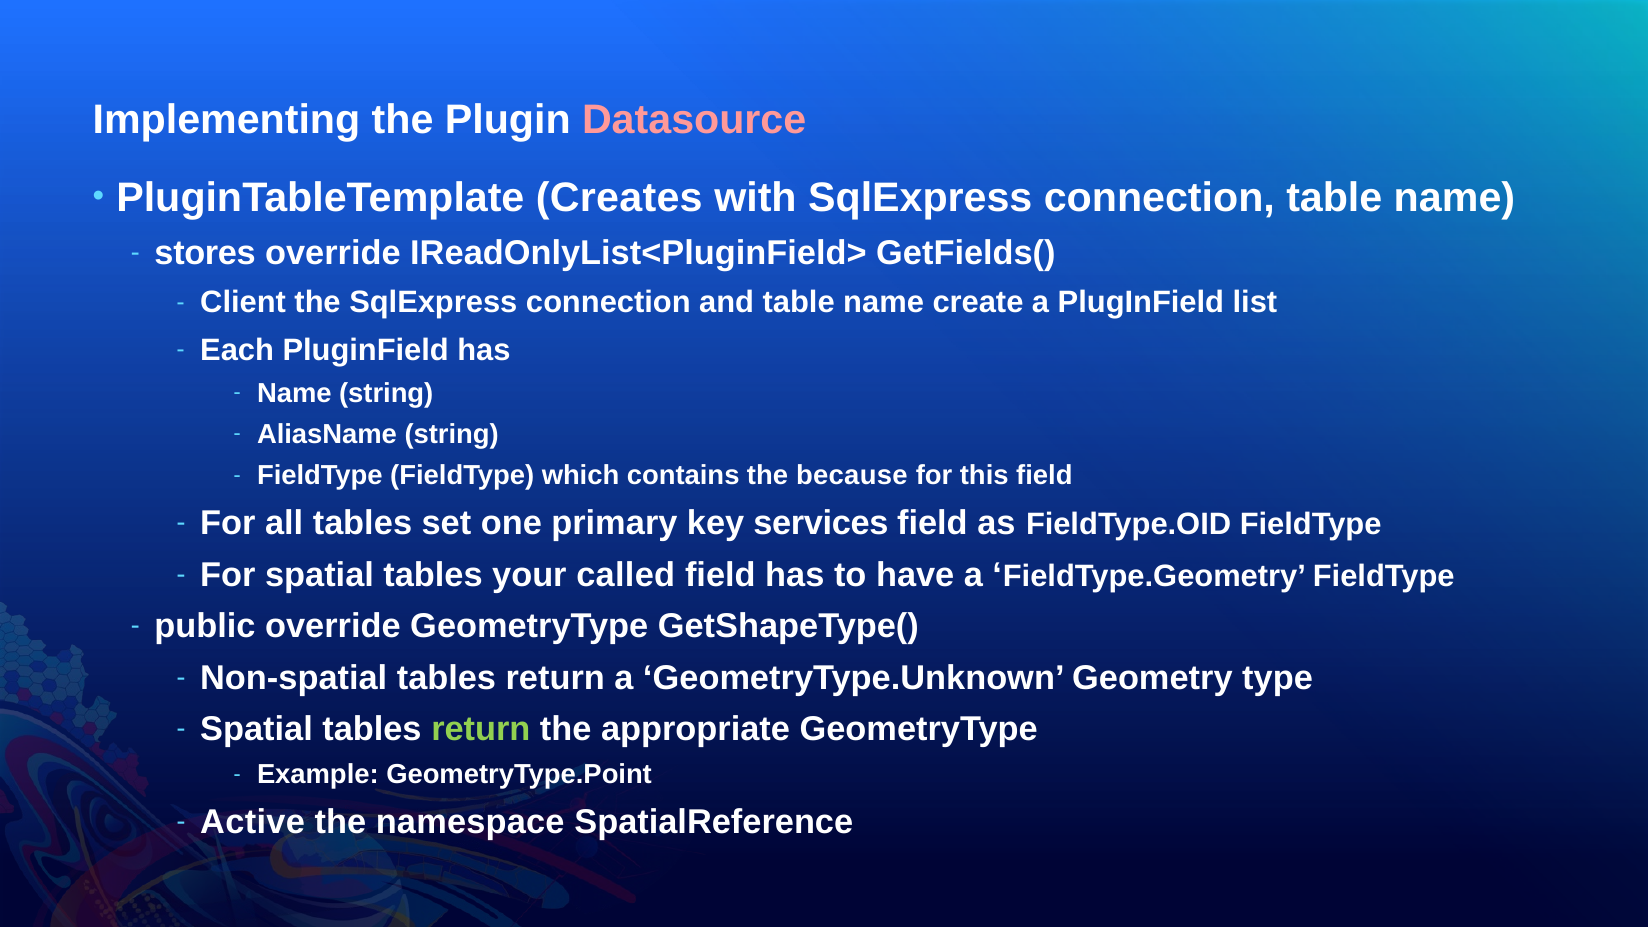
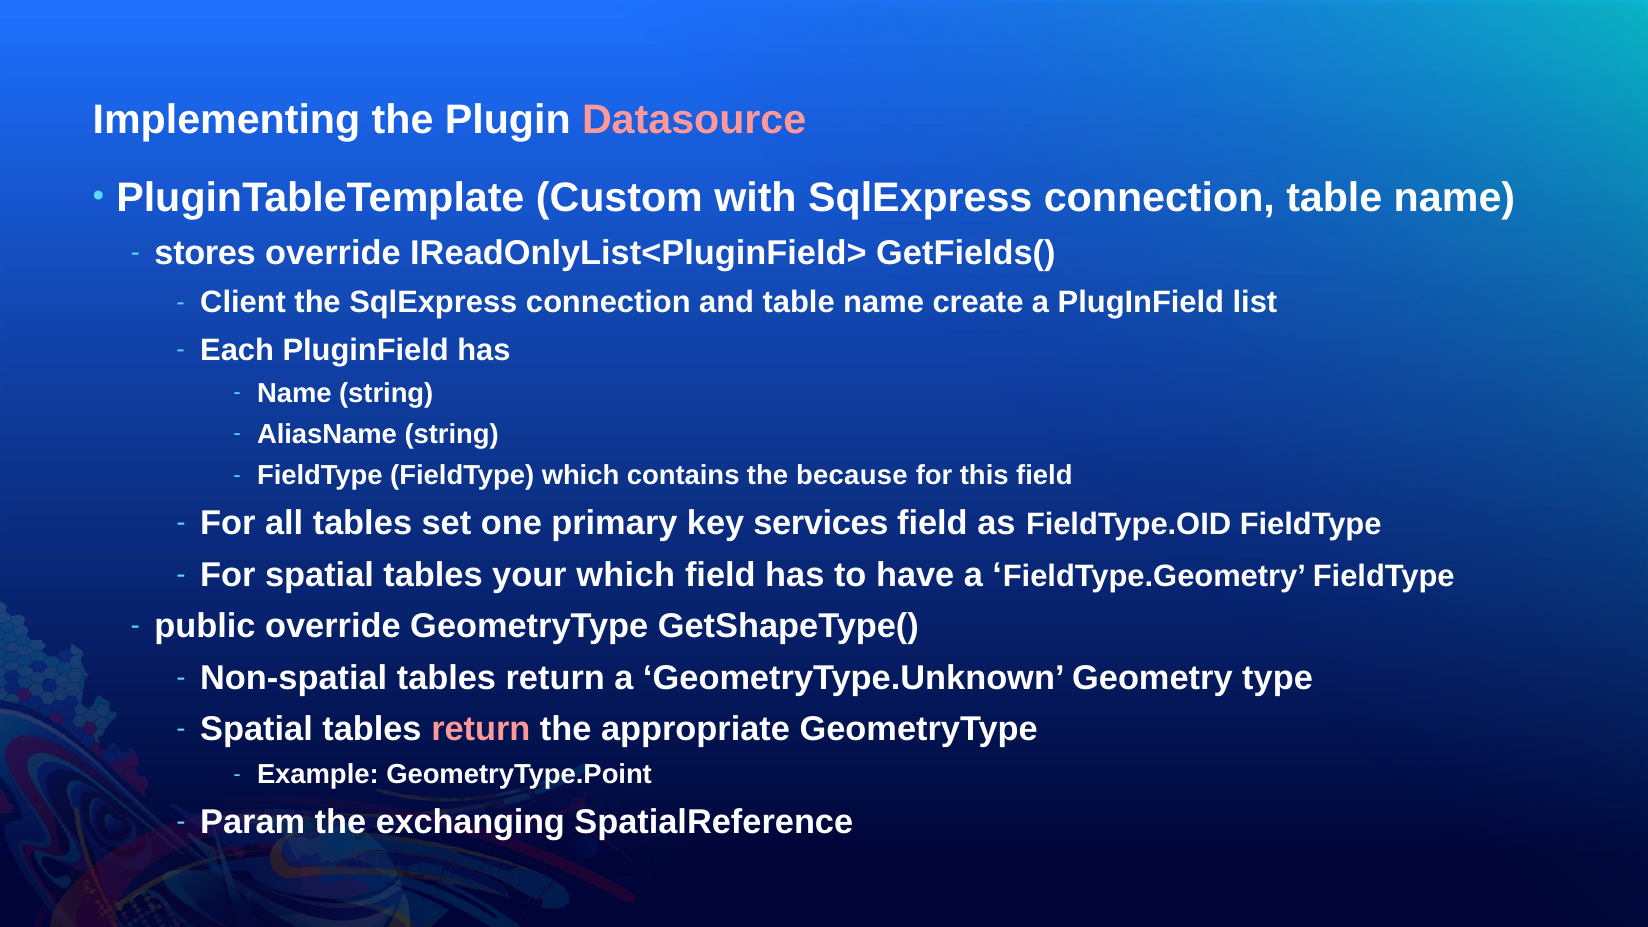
Creates: Creates -> Custom
your called: called -> which
return at (481, 730) colour: light green -> pink
Active: Active -> Param
namespace: namespace -> exchanging
